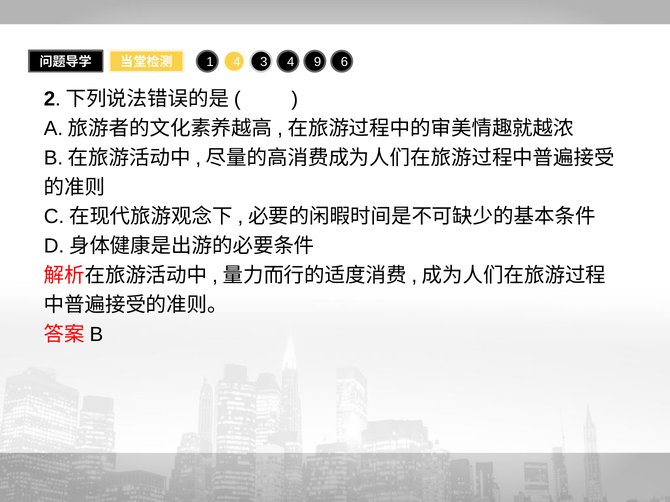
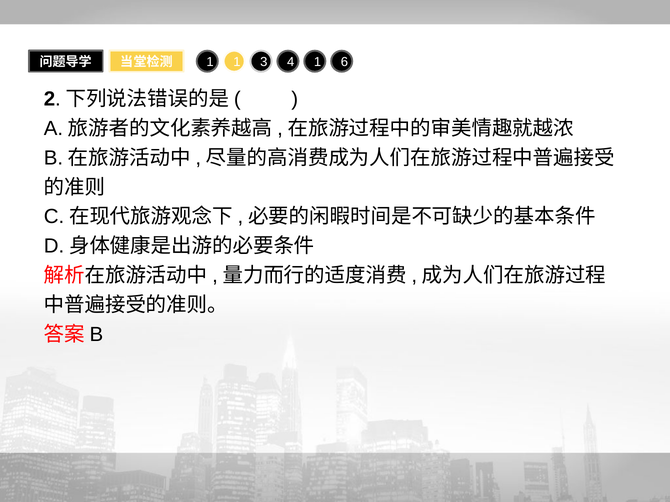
1 4: 4 -> 1
4 9: 9 -> 1
